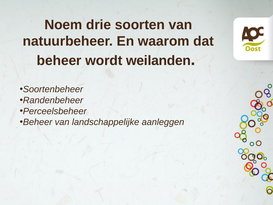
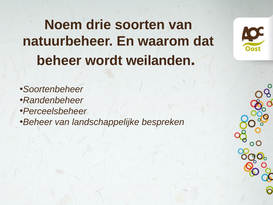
aanleggen: aanleggen -> bespreken
